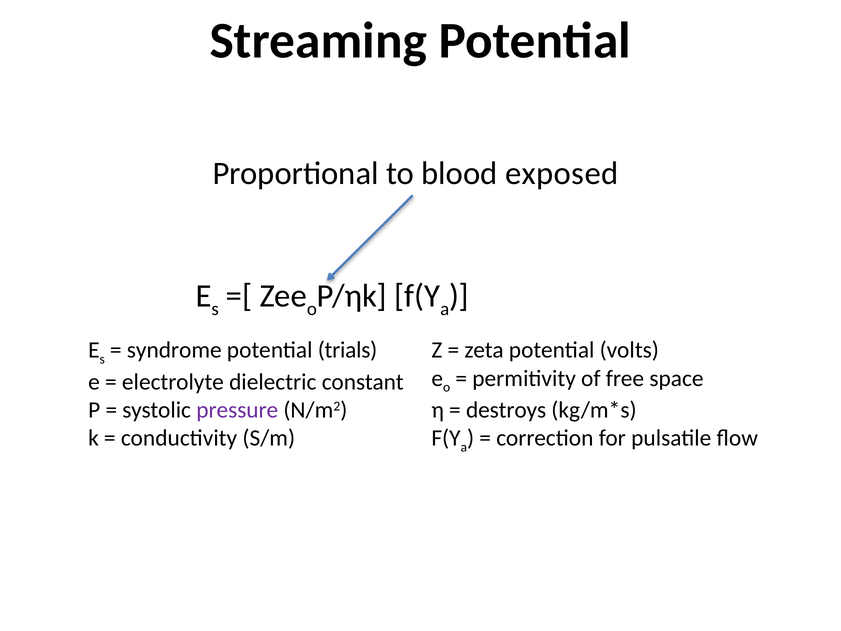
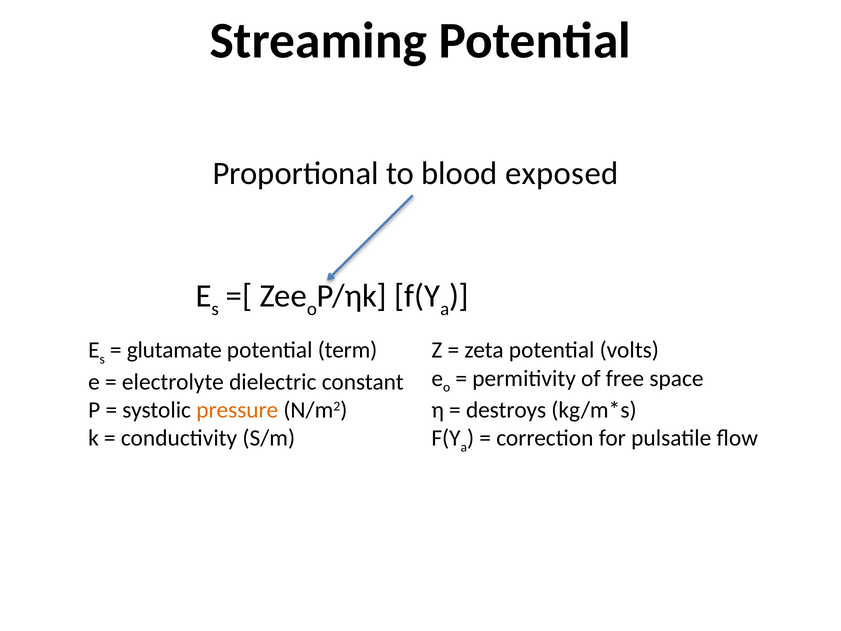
syndrome: syndrome -> glutamate
trials: trials -> term
pressure colour: purple -> orange
